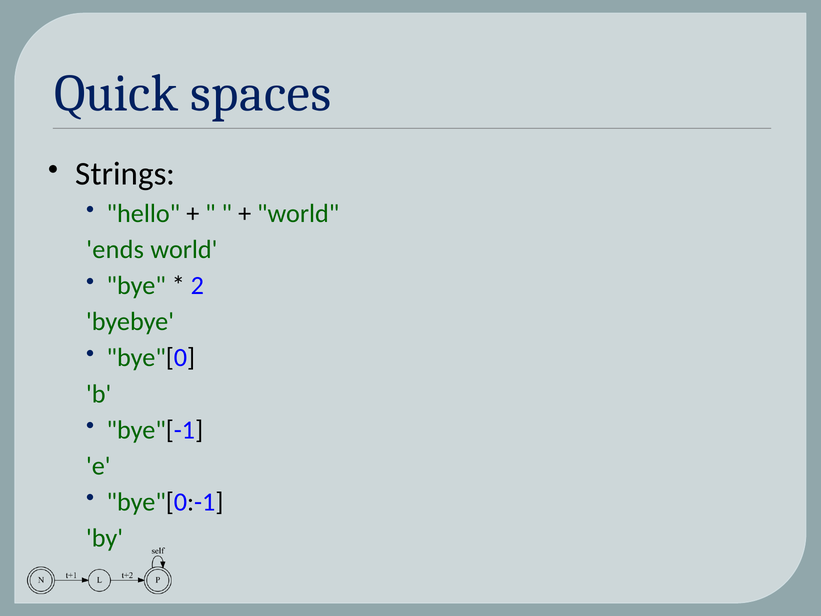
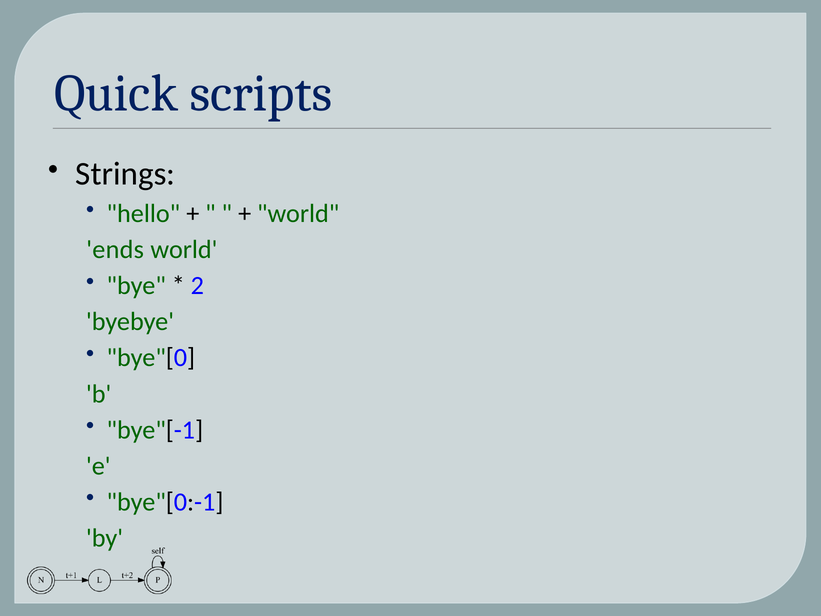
spaces: spaces -> scripts
